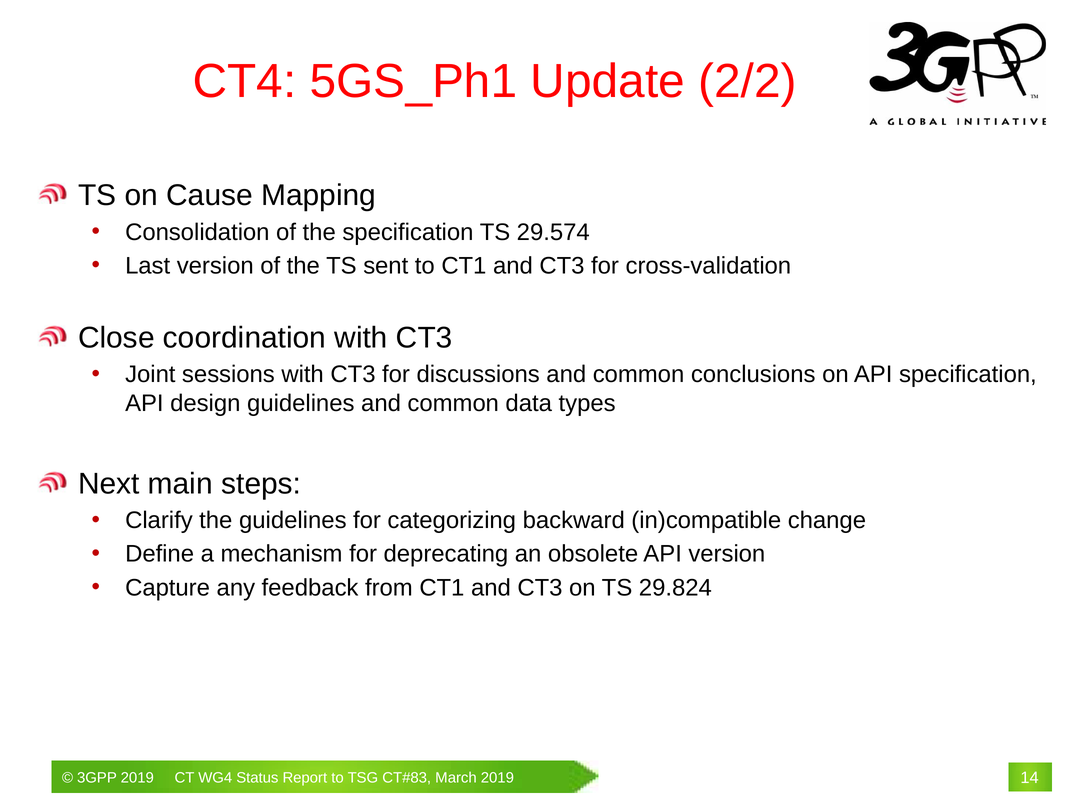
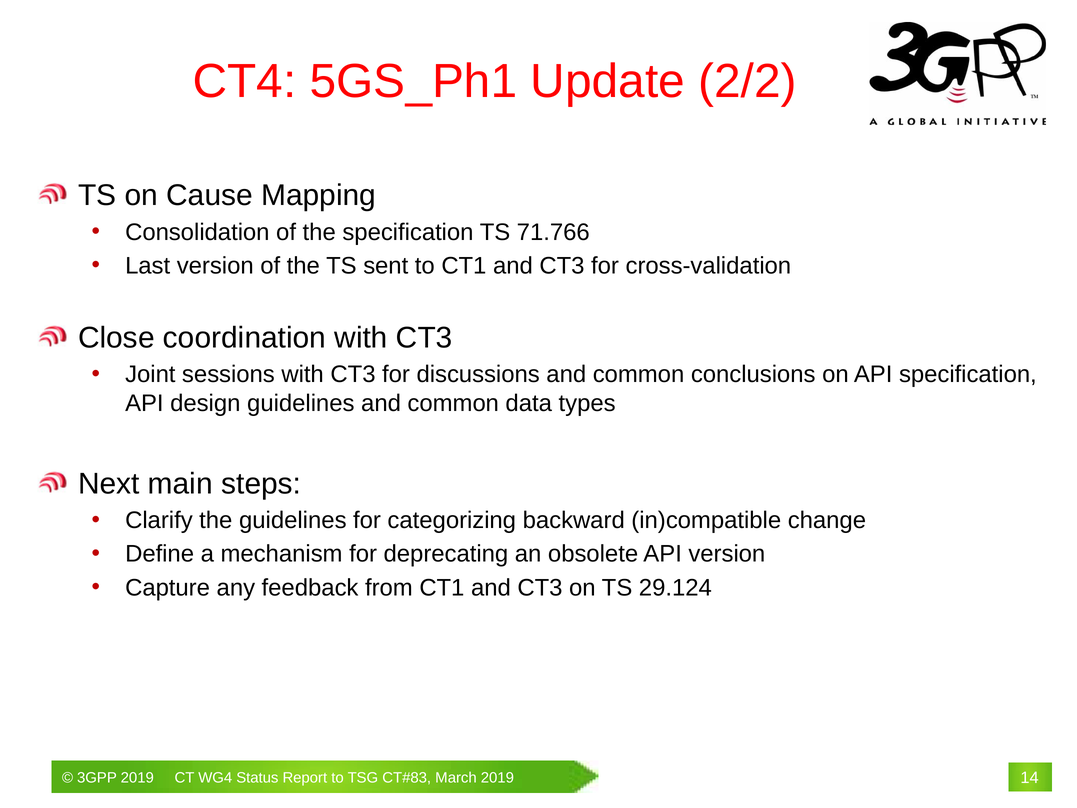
29.574: 29.574 -> 71.766
29.824: 29.824 -> 29.124
